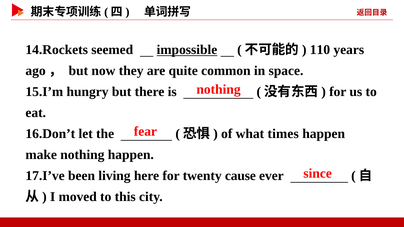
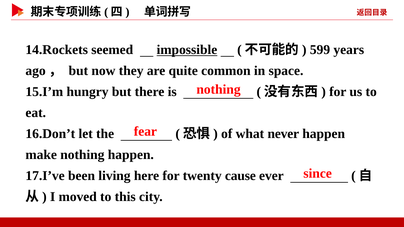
110: 110 -> 599
times: times -> never
